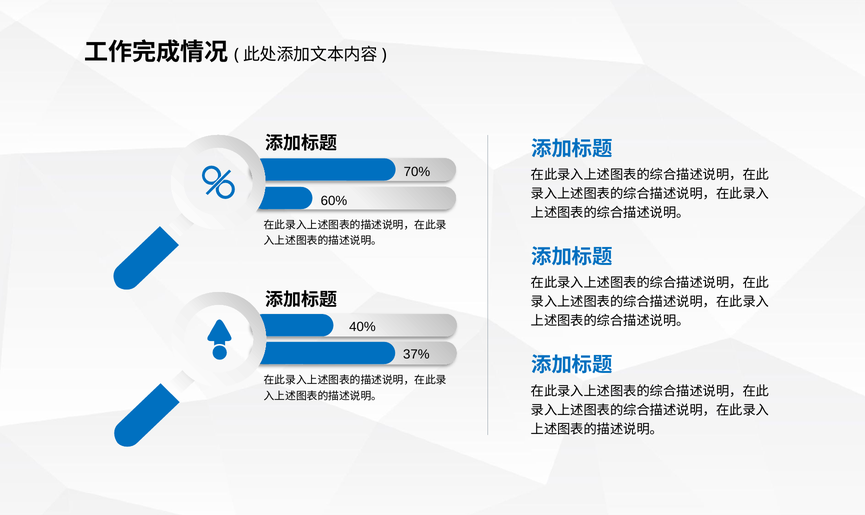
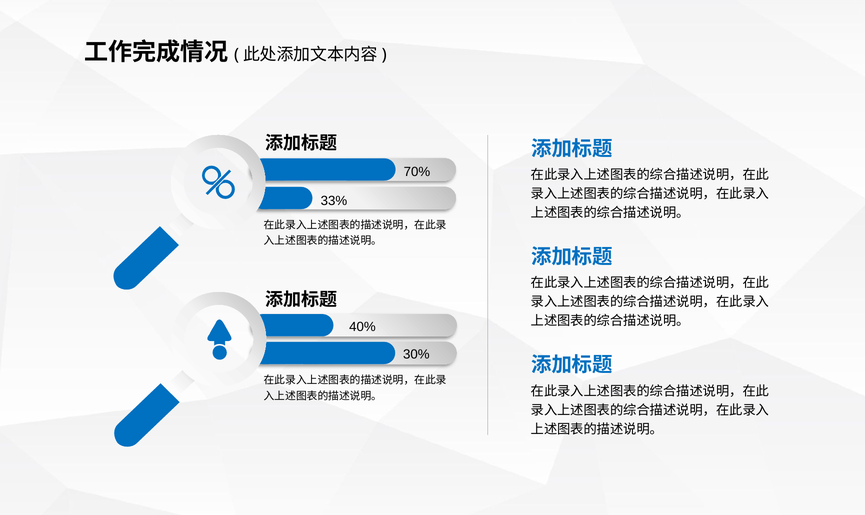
60%: 60% -> 33%
37%: 37% -> 30%
